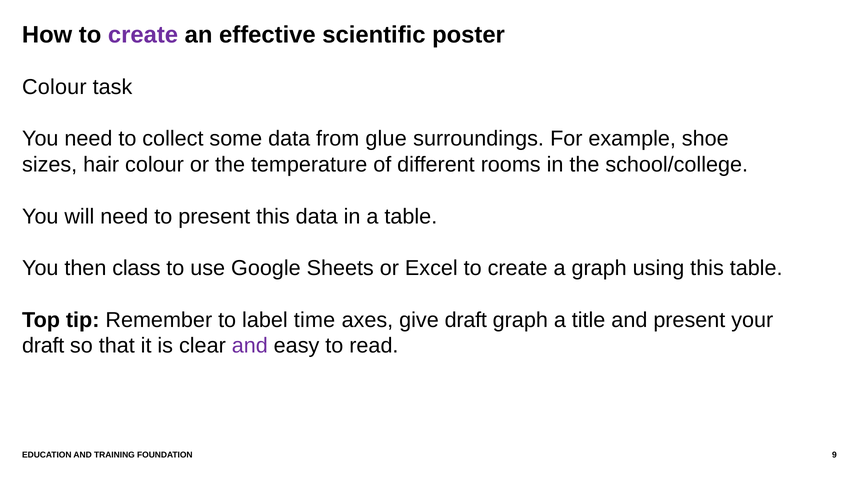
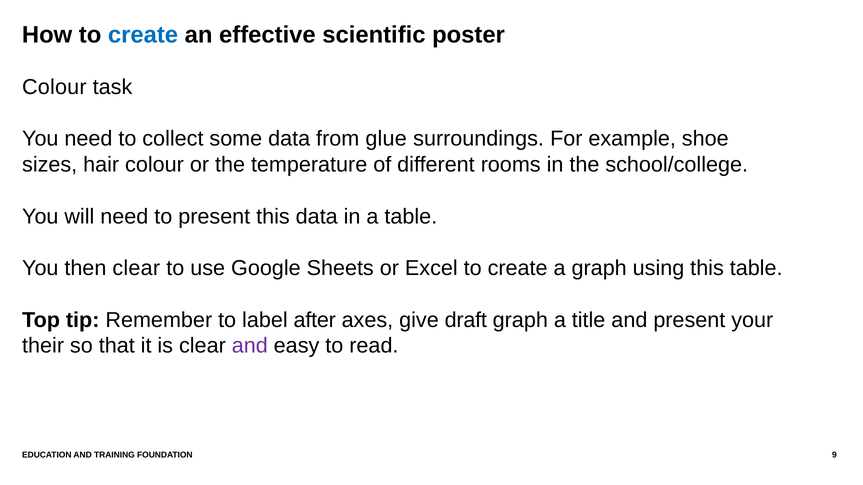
create at (143, 35) colour: purple -> blue
then class: class -> clear
time: time -> after
draft at (43, 346): draft -> their
